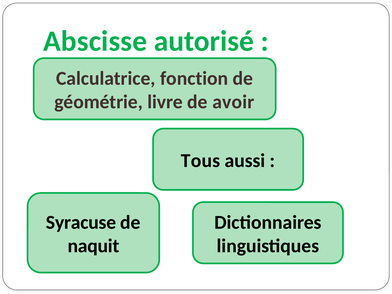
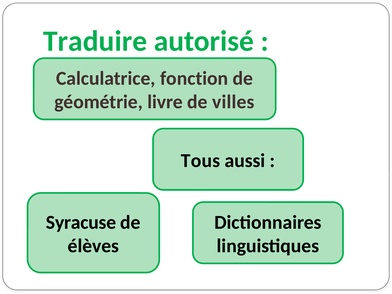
Abscisse: Abscisse -> Traduire
avoir: avoir -> villes
naquit: naquit -> élèves
